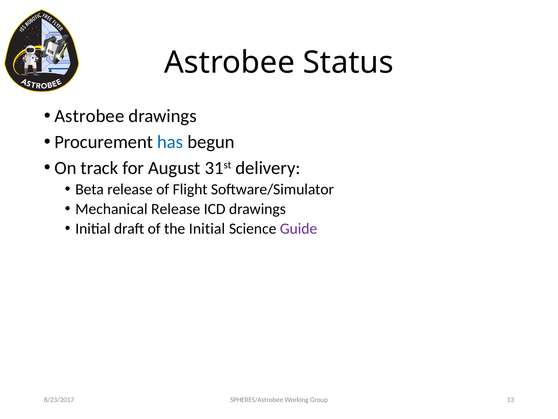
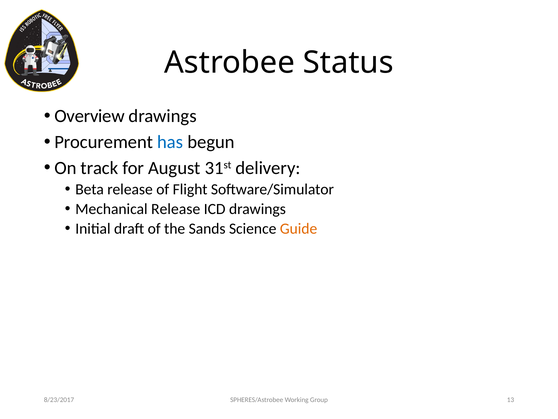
Astrobee at (89, 116): Astrobee -> Overview
the Initial: Initial -> Sands
Guide colour: purple -> orange
